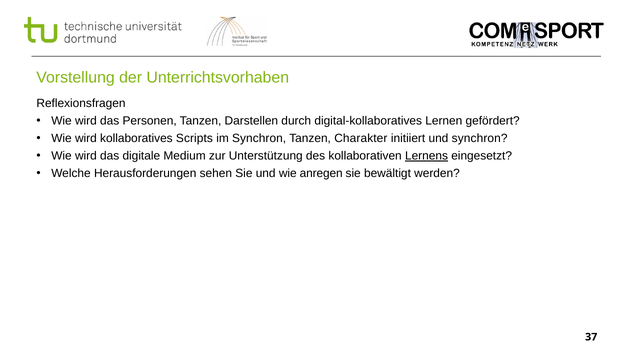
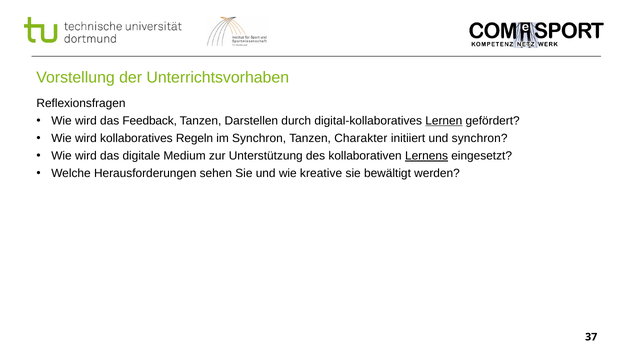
Personen: Personen -> Feedback
Lernen underline: none -> present
Scripts: Scripts -> Regeln
anregen: anregen -> kreative
